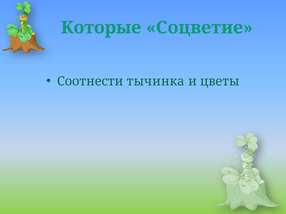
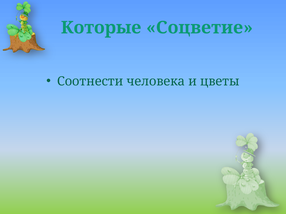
тычинка: тычинка -> человека
